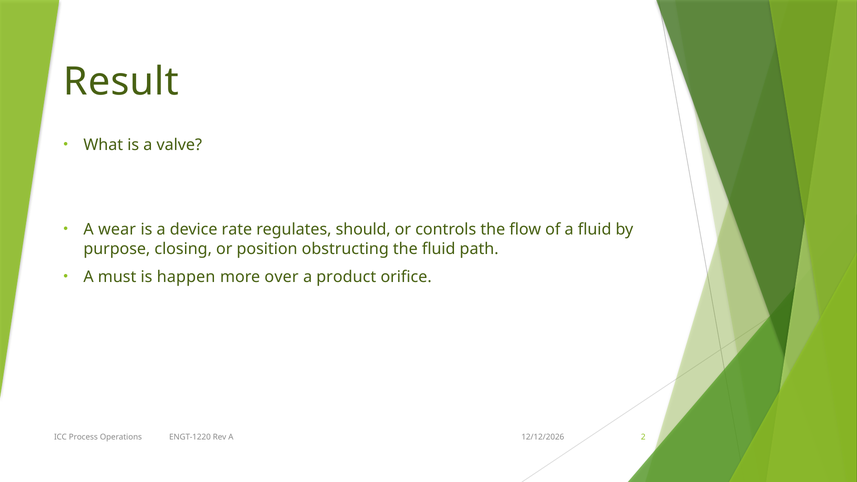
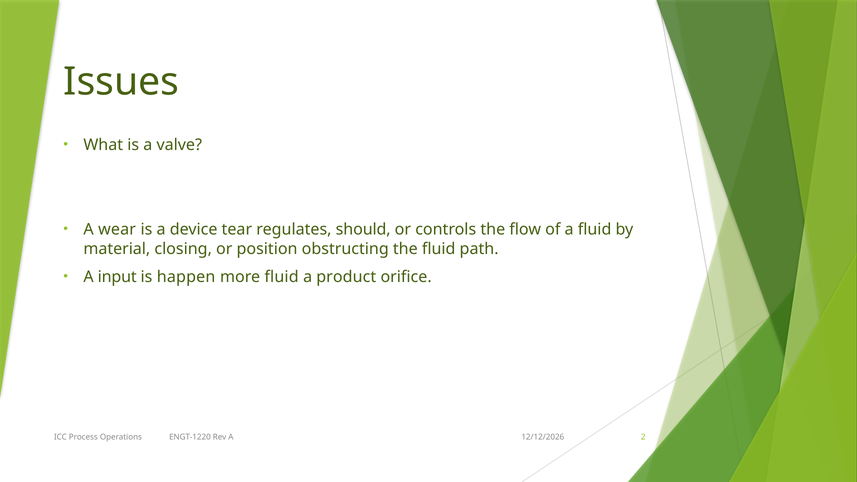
Result: Result -> Issues
rate: rate -> tear
purpose: purpose -> material
must: must -> input
more over: over -> fluid
